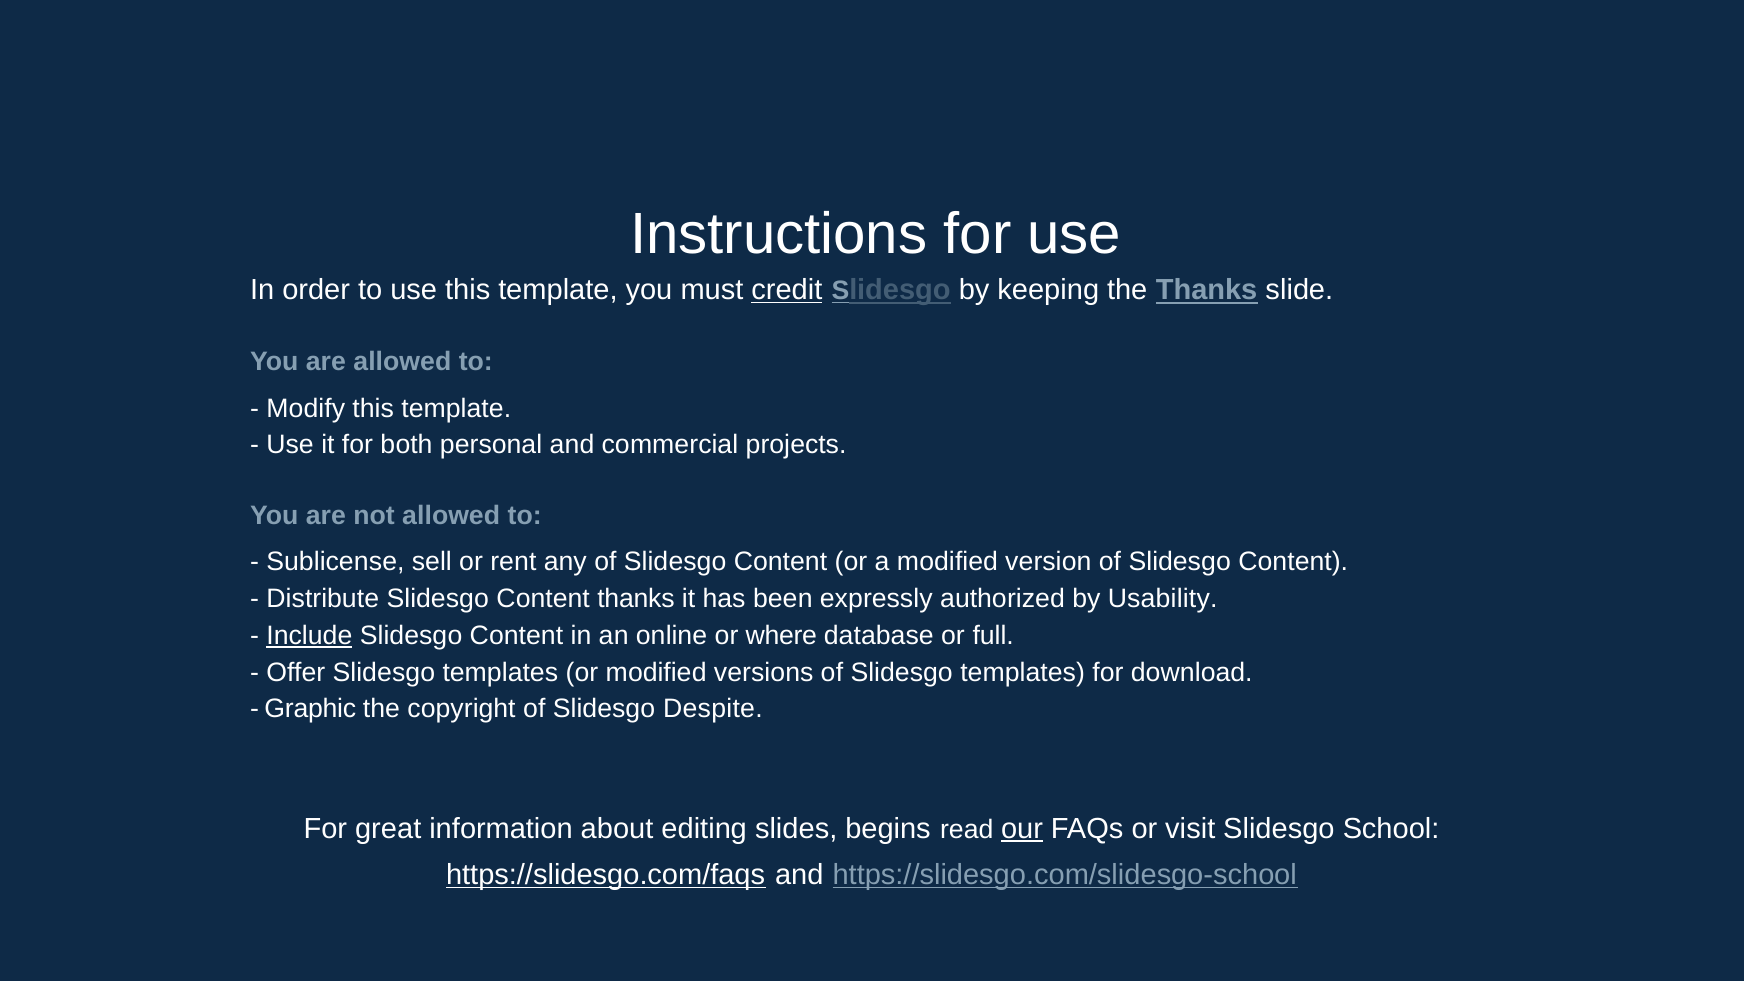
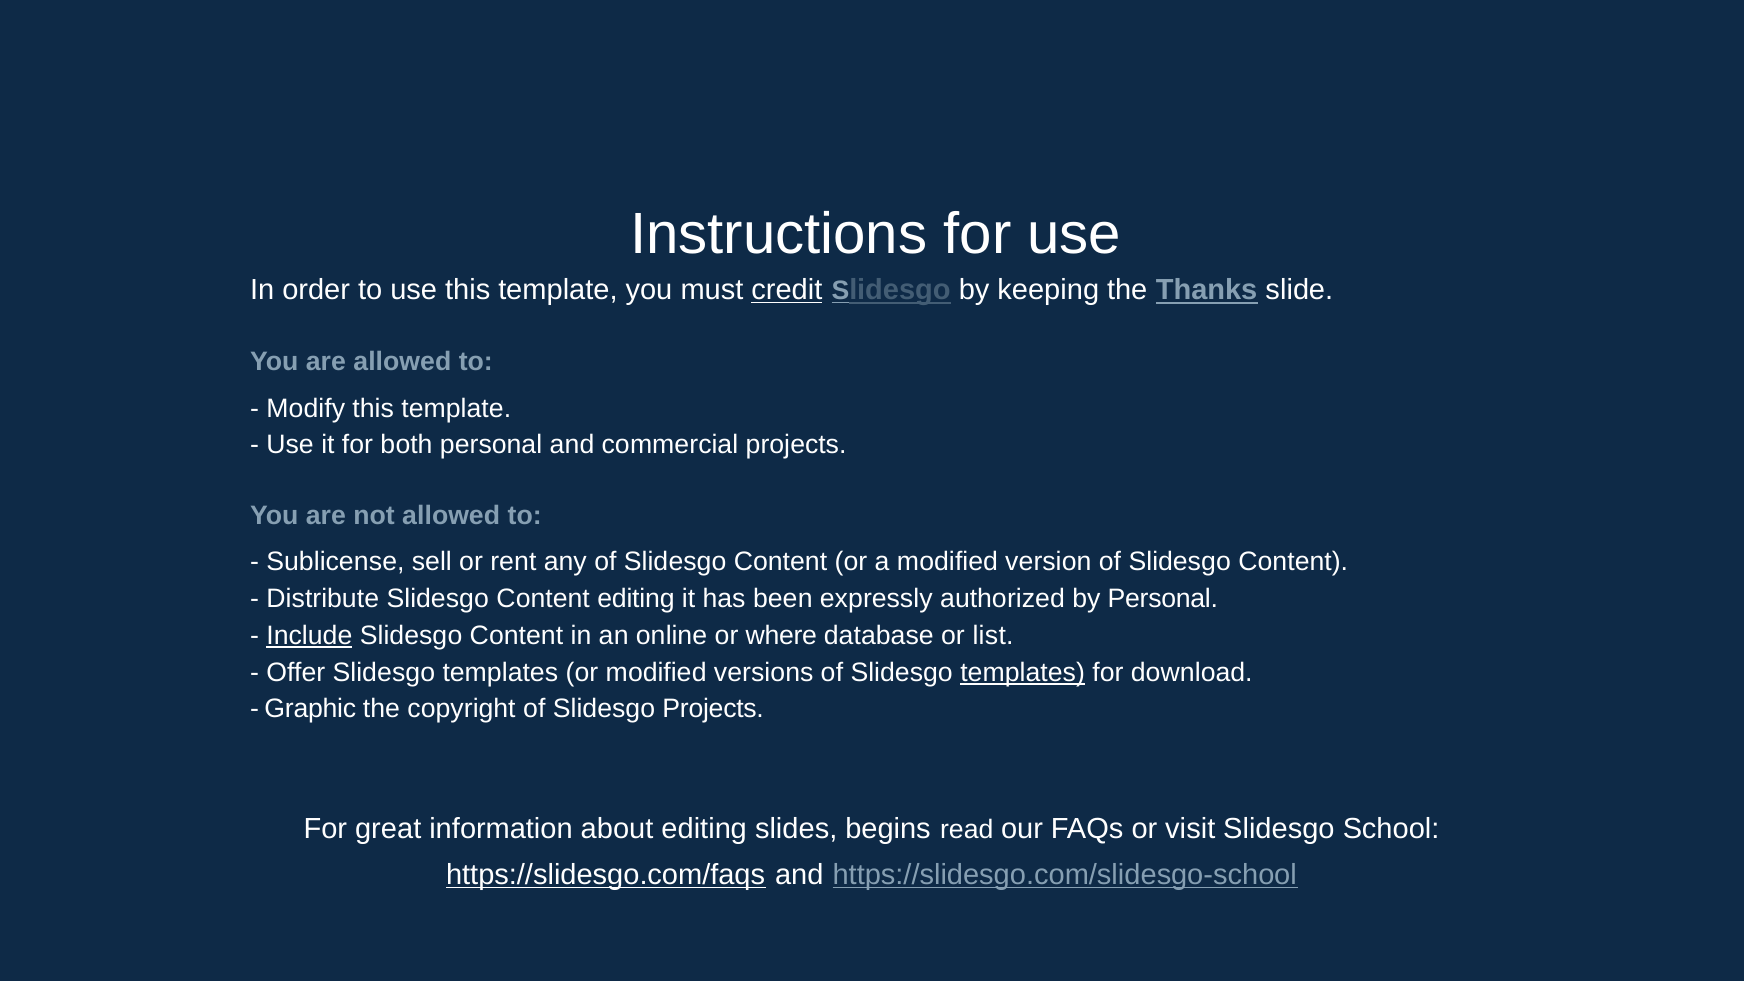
Content thanks: thanks -> editing
by Usability: Usability -> Personal
full: full -> list
templates at (1023, 672) underline: none -> present
Slidesgo Despite: Despite -> Projects
our underline: present -> none
